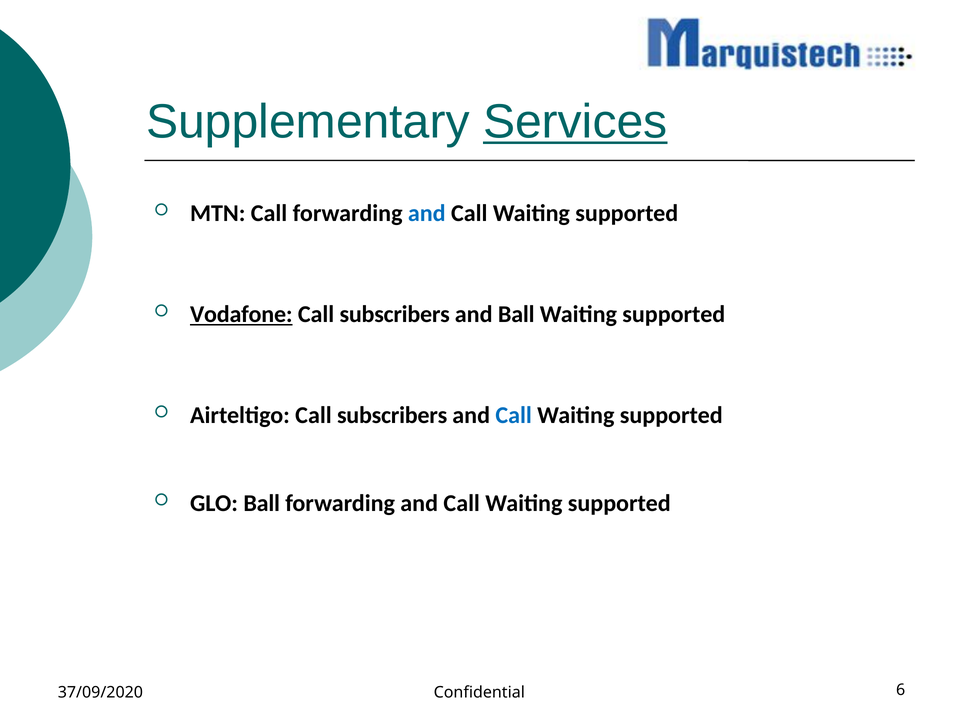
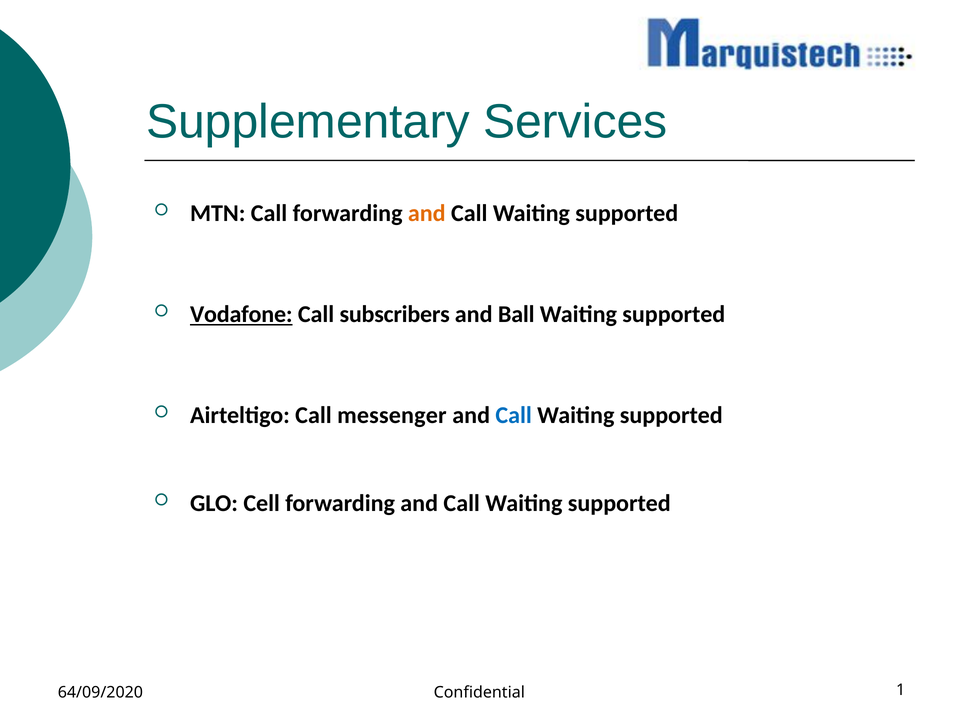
Services underline: present -> none
and at (427, 213) colour: blue -> orange
Airteltigo Call subscribers: subscribers -> messenger
GLO Ball: Ball -> Cell
37/09/2020: 37/09/2020 -> 64/09/2020
6: 6 -> 1
